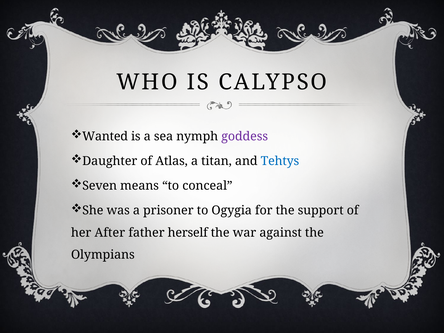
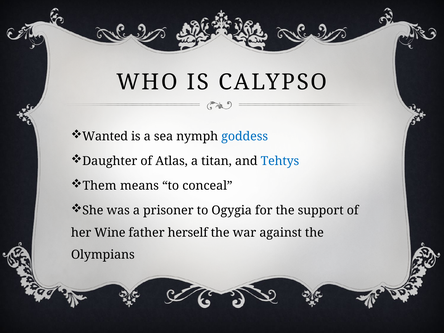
goddess colour: purple -> blue
Seven: Seven -> Them
After: After -> Wine
